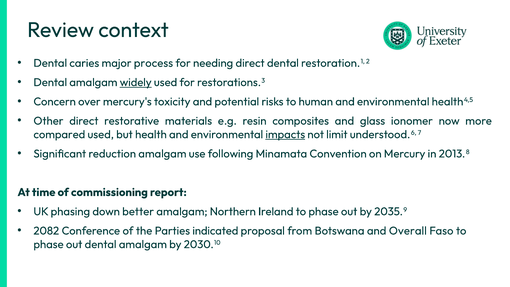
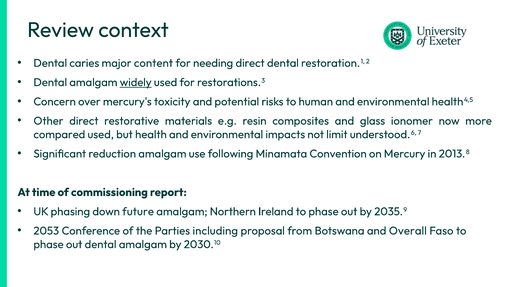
process: process -> content
impacts underline: present -> none
better: better -> future
2082: 2082 -> 2053
indicated: indicated -> including
